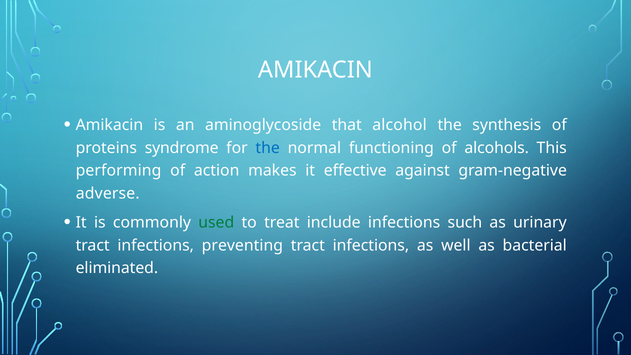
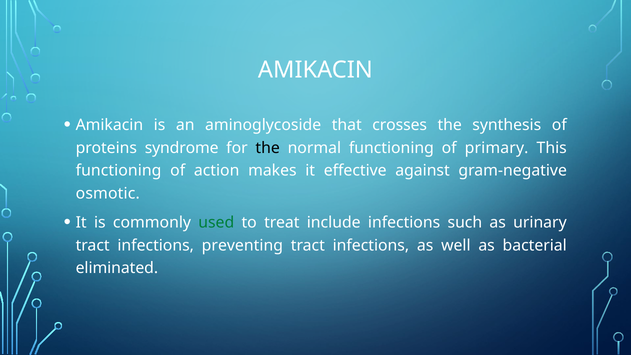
alcohol: alcohol -> crosses
the at (268, 148) colour: blue -> black
alcohols: alcohols -> primary
performing at (119, 171): performing -> functioning
adverse: adverse -> osmotic
